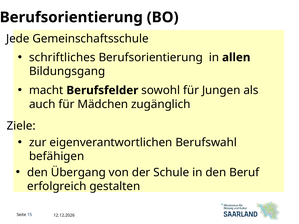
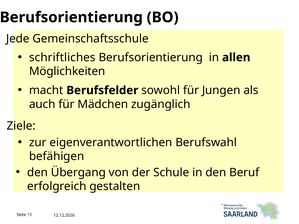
Bildungsgang: Bildungsgang -> Möglichkeiten
